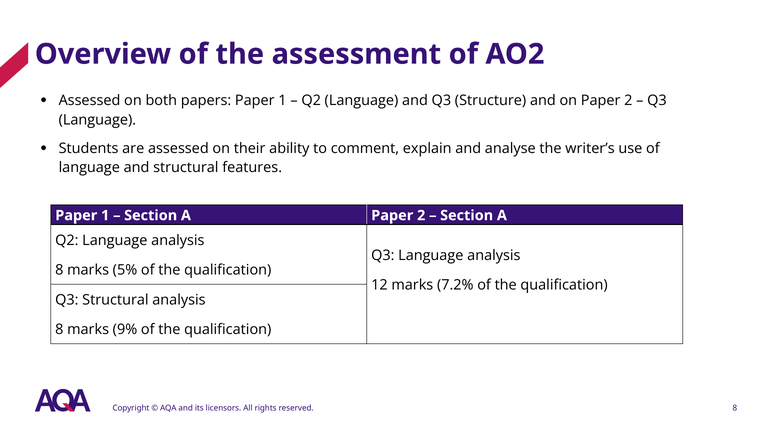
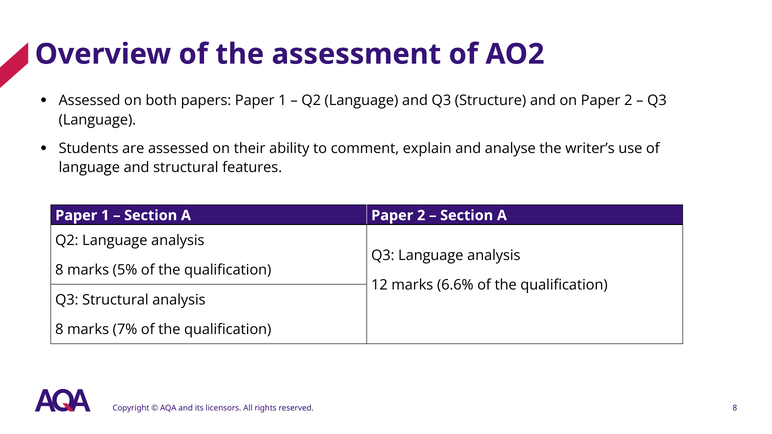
7.2%: 7.2% -> 6.6%
9%: 9% -> 7%
